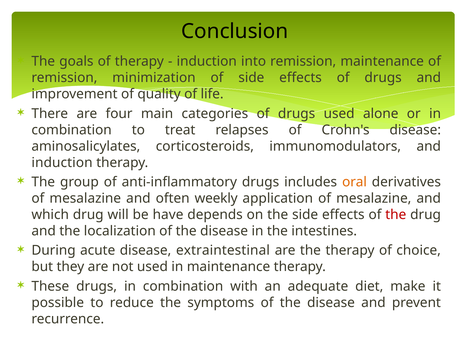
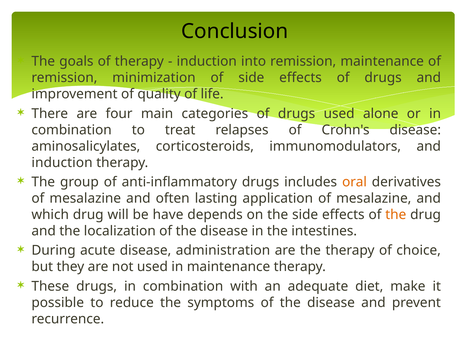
weekly: weekly -> lasting
the at (396, 214) colour: red -> orange
extraintestinal: extraintestinal -> administration
